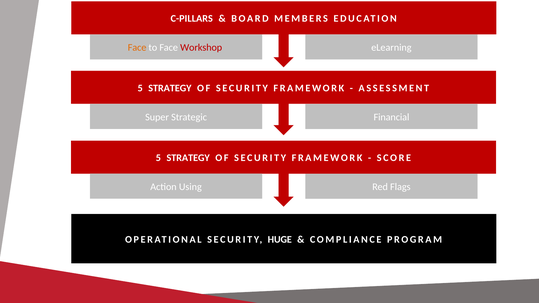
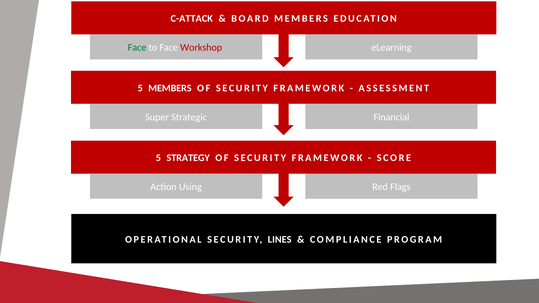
C-PILLARS: C-PILLARS -> C-ATTACK
Face at (137, 48) colour: orange -> green
STRATEGY at (170, 88): STRATEGY -> MEMBERS
HUGE: HUGE -> LINES
